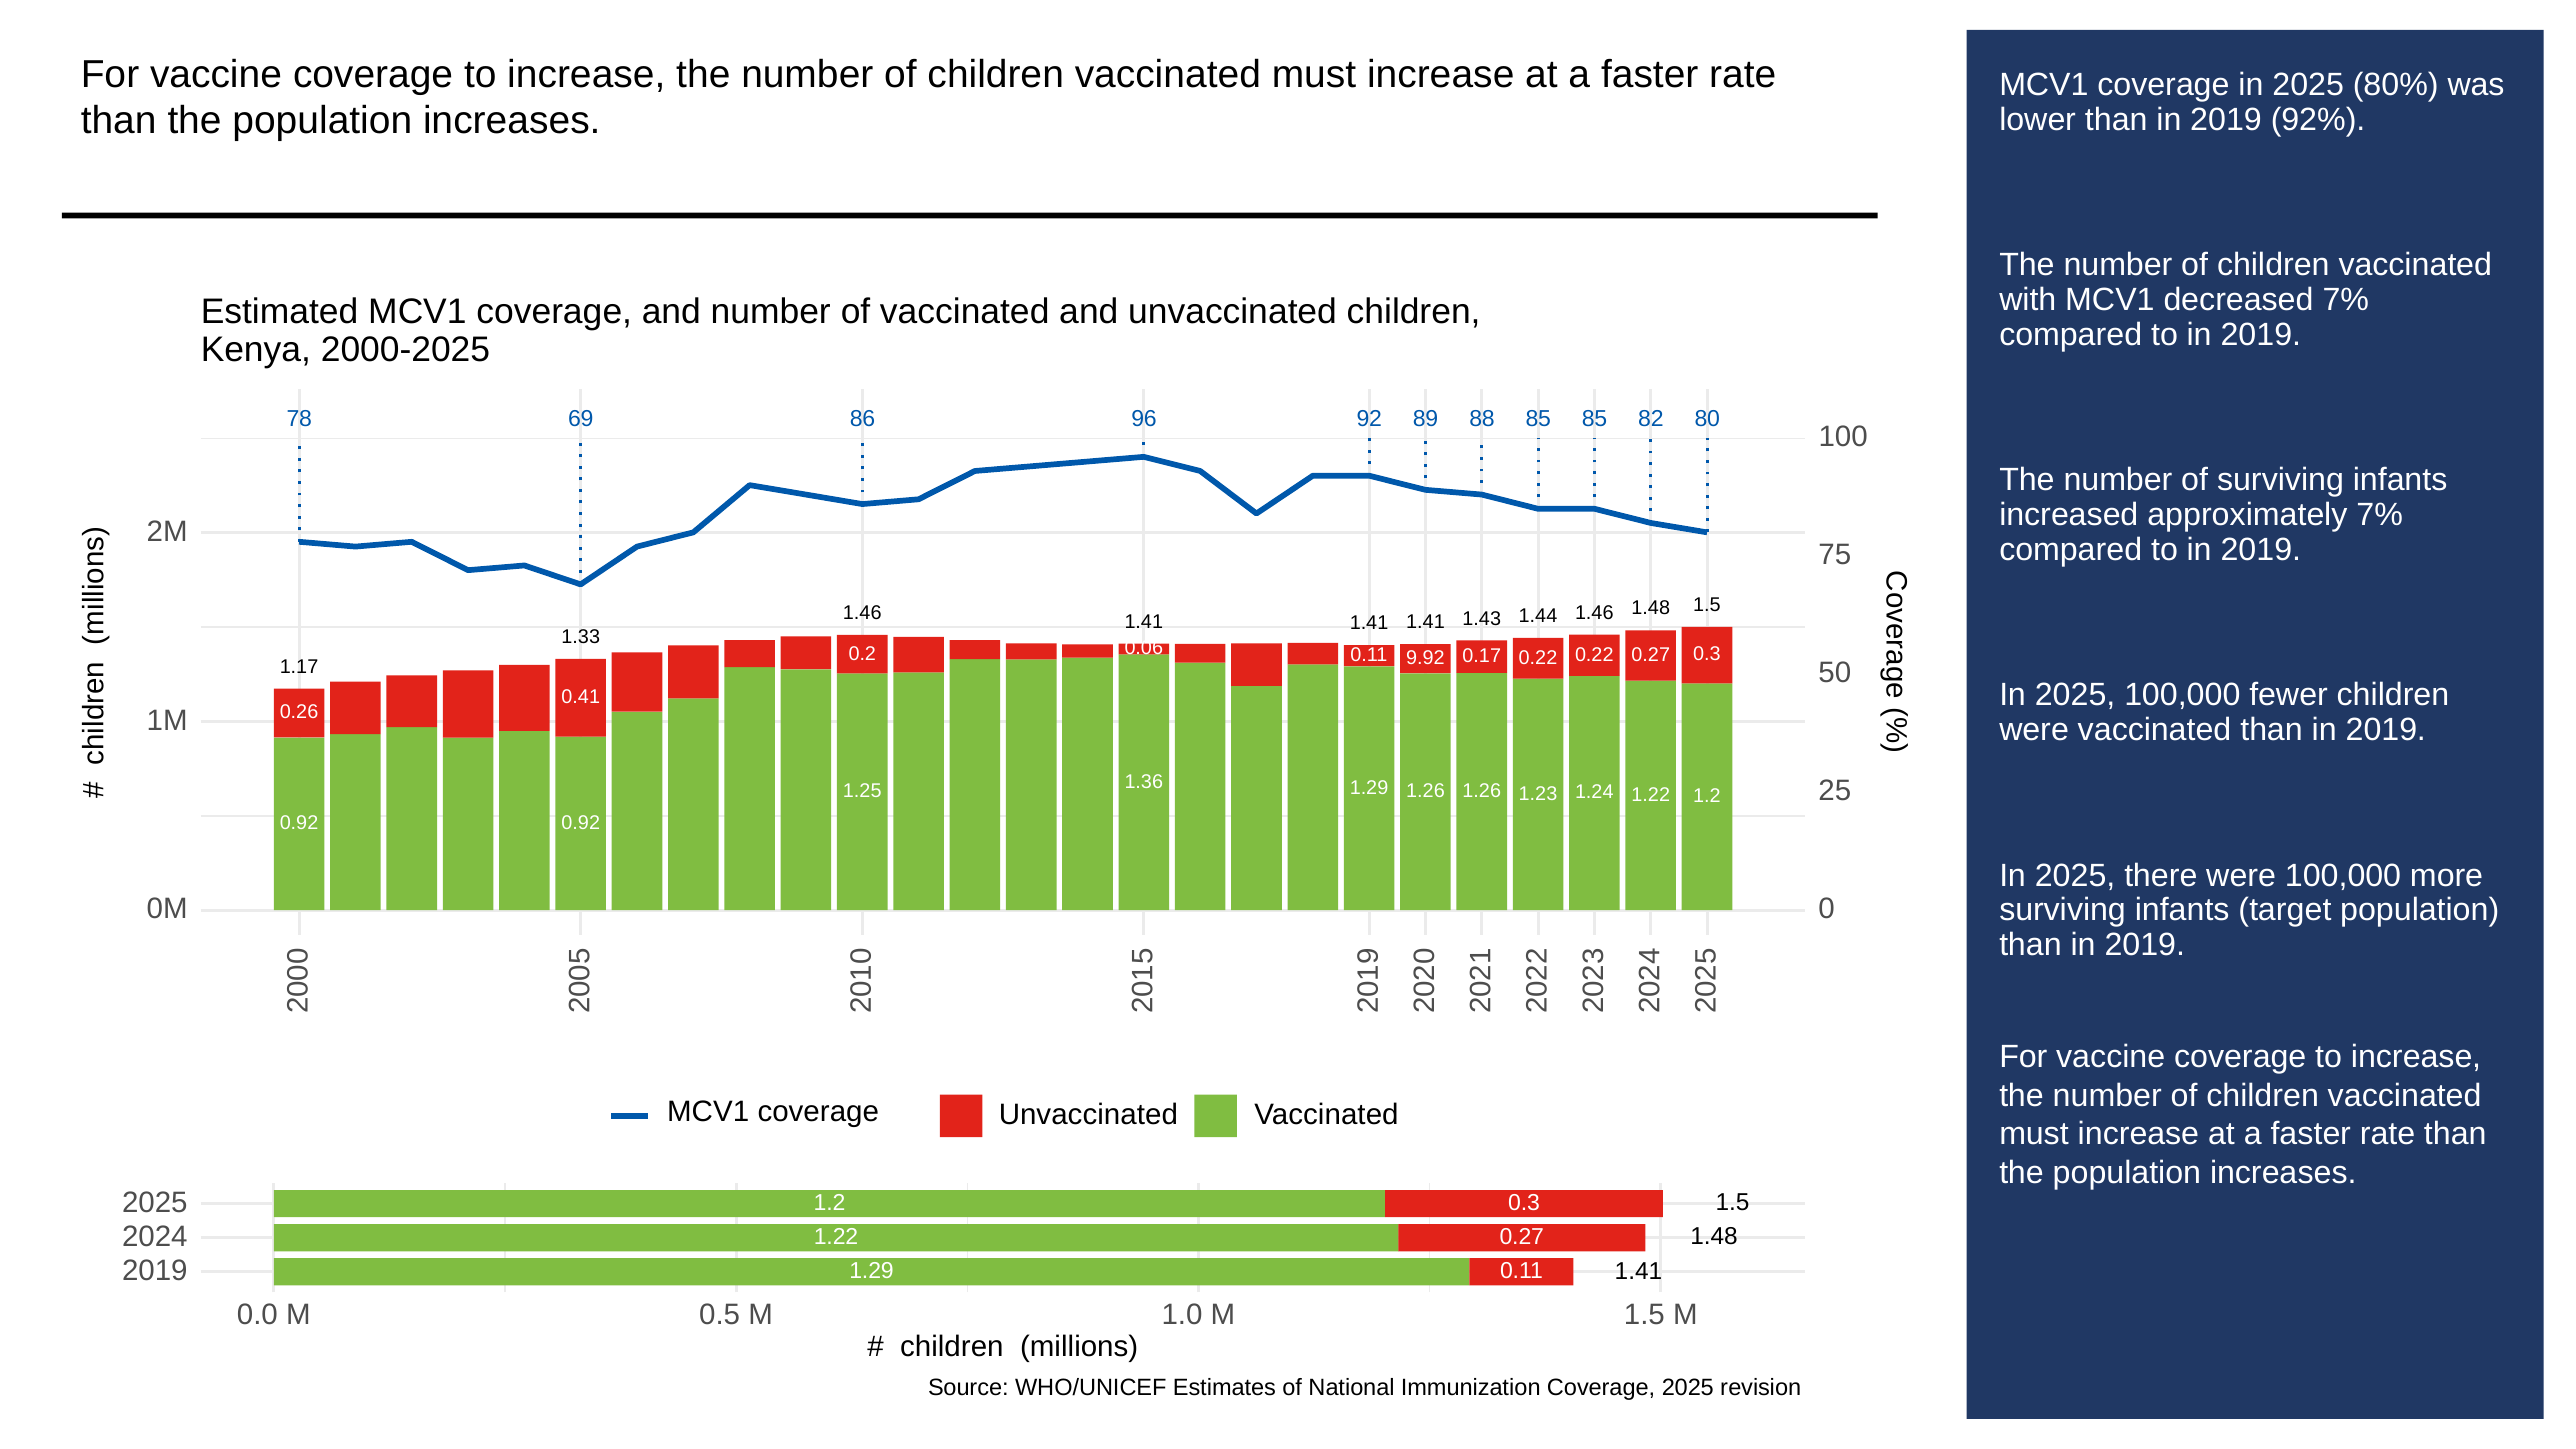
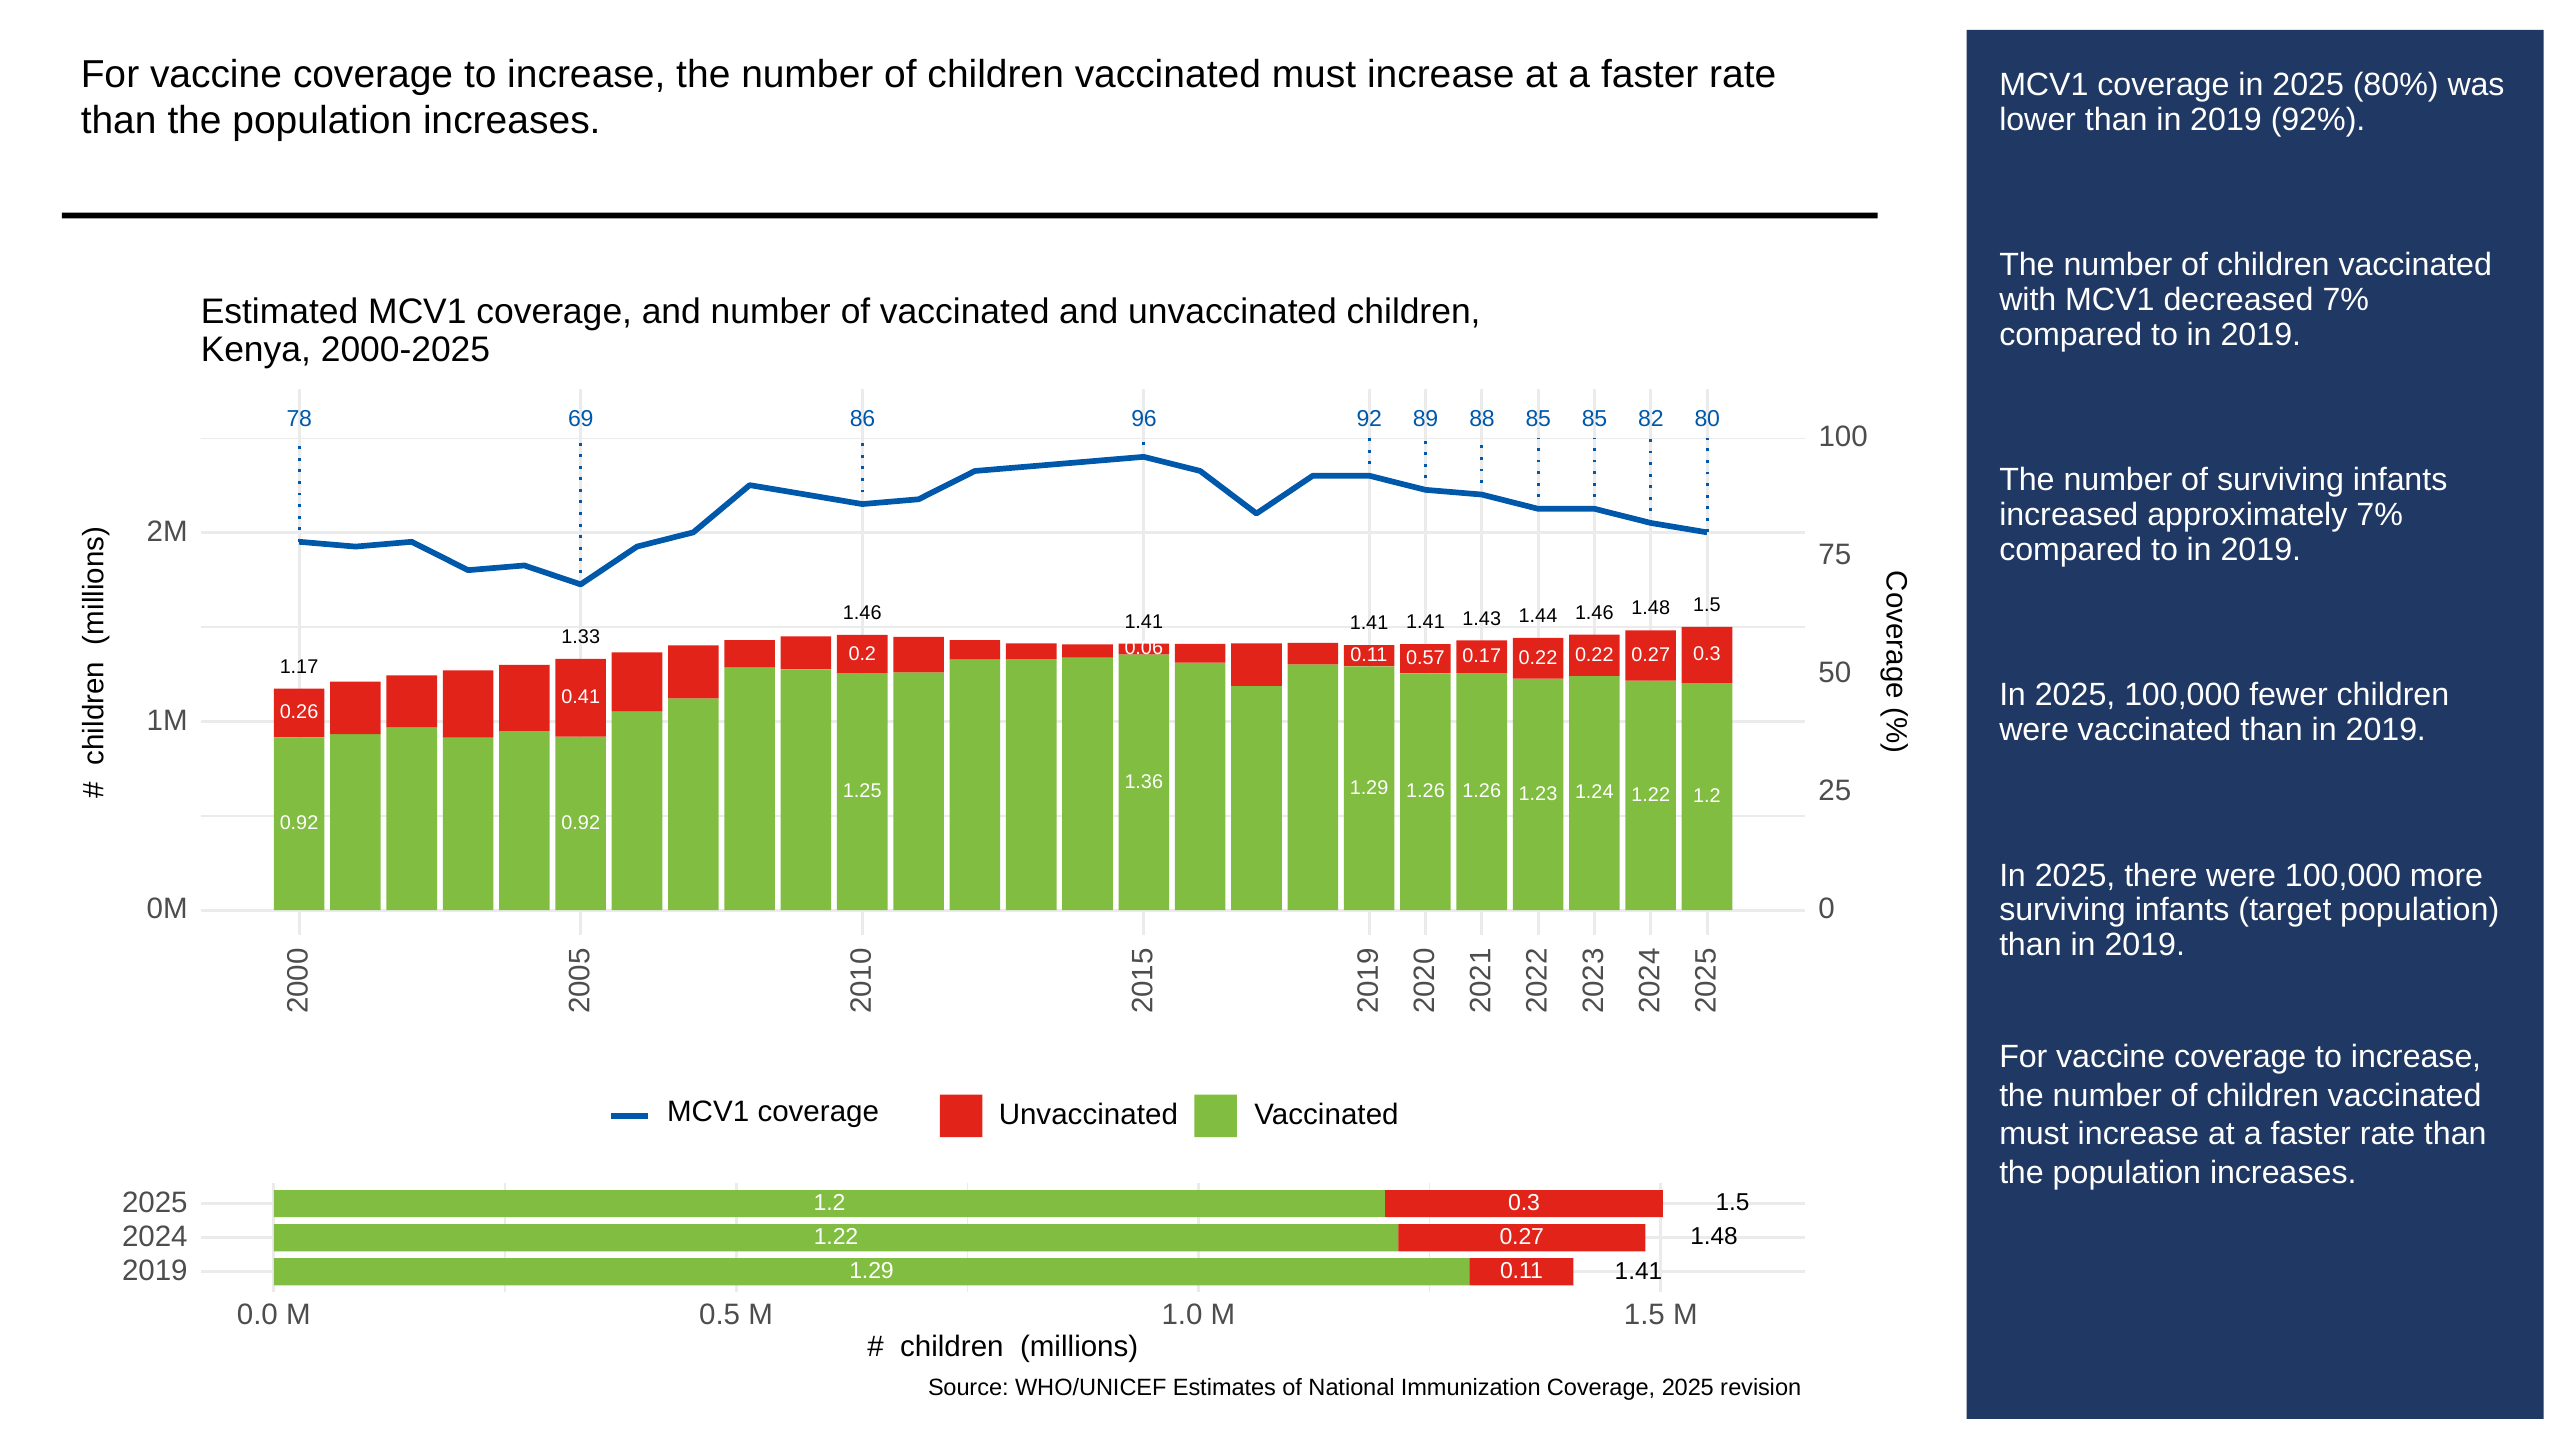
9.92: 9.92 -> 0.57
